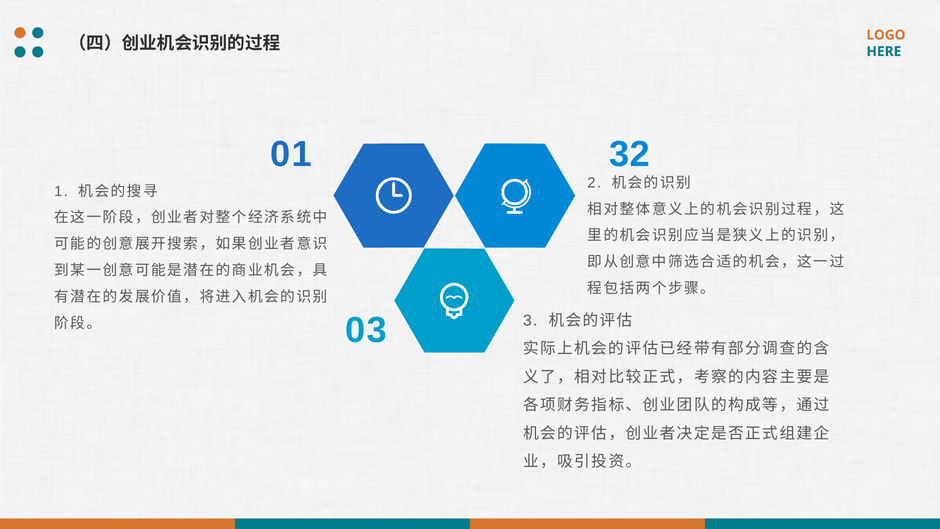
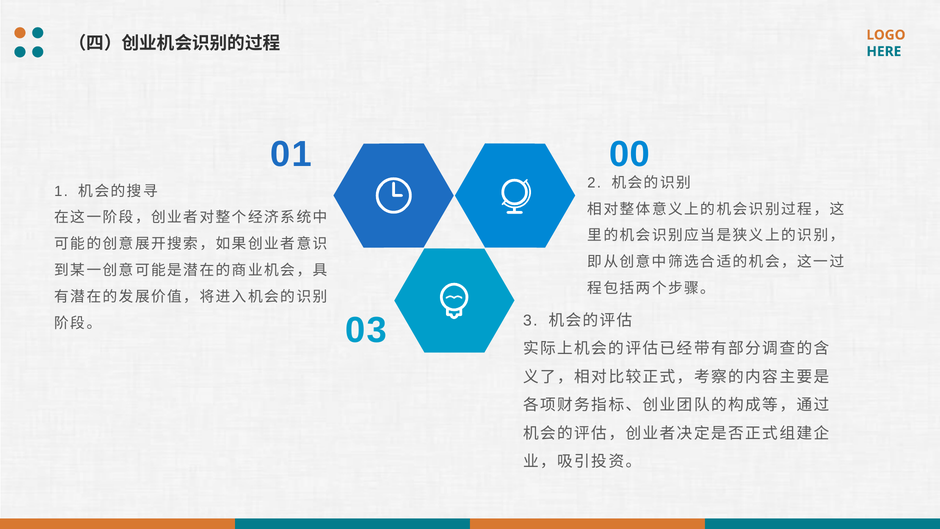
32: 32 -> 00
